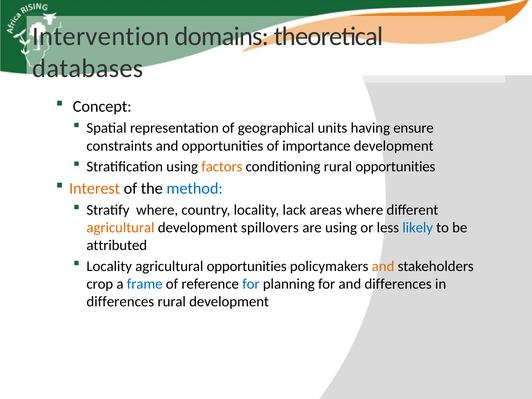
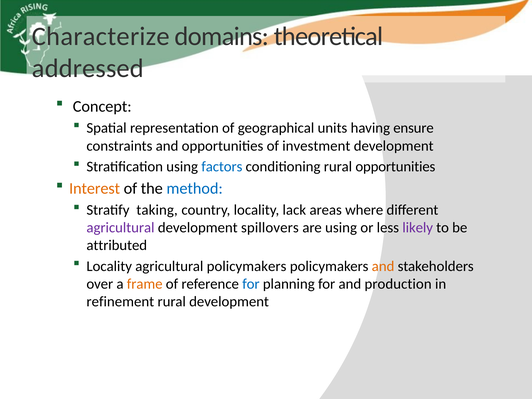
Intervention: Intervention -> Characterize
databases: databases -> addressed
importance: importance -> investment
factors colour: orange -> blue
Stratify where: where -> taking
agricultural at (120, 228) colour: orange -> purple
likely colour: blue -> purple
agricultural opportunities: opportunities -> policymakers
crop: crop -> over
frame colour: blue -> orange
and differences: differences -> production
differences at (120, 302): differences -> refinement
